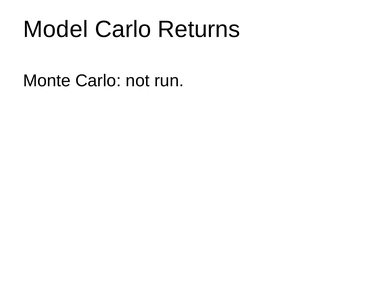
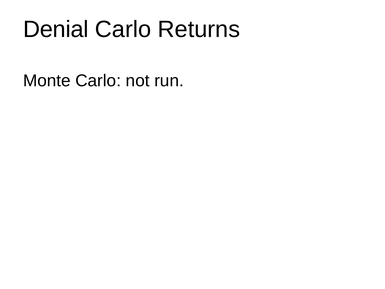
Model: Model -> Denial
